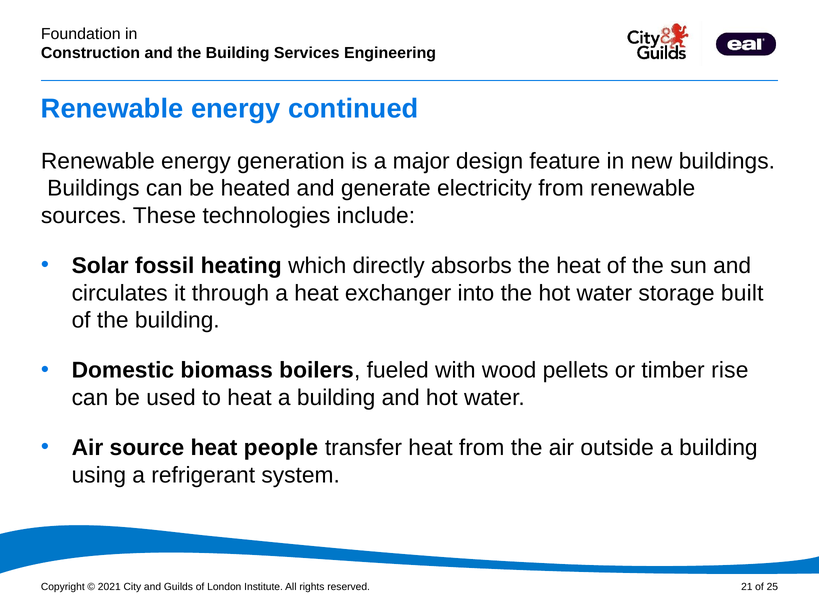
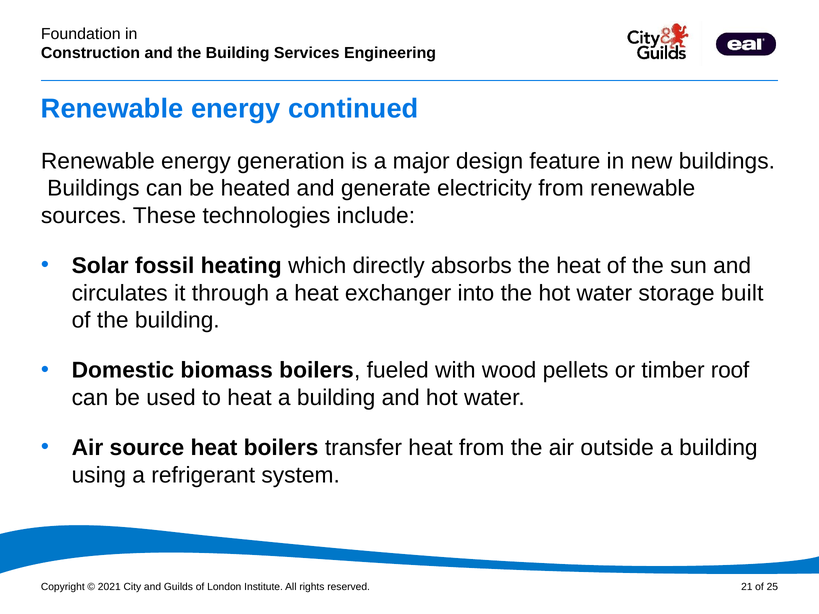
rise: rise -> roof
heat people: people -> boilers
